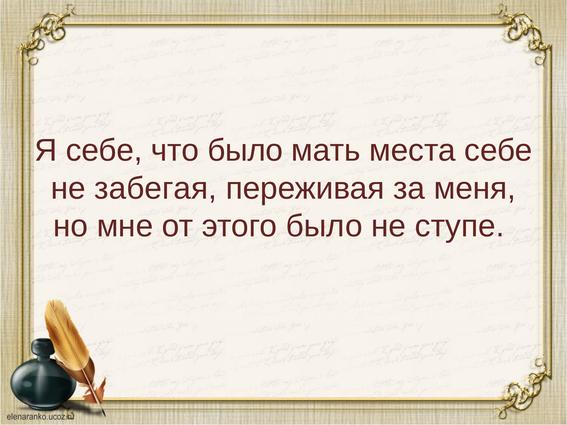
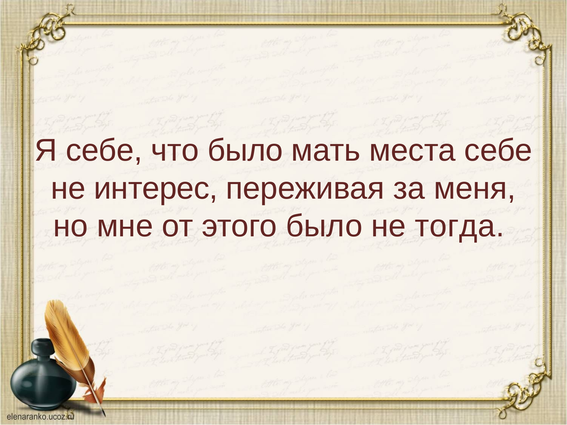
забегая: забегая -> интерес
ступе: ступе -> тогда
